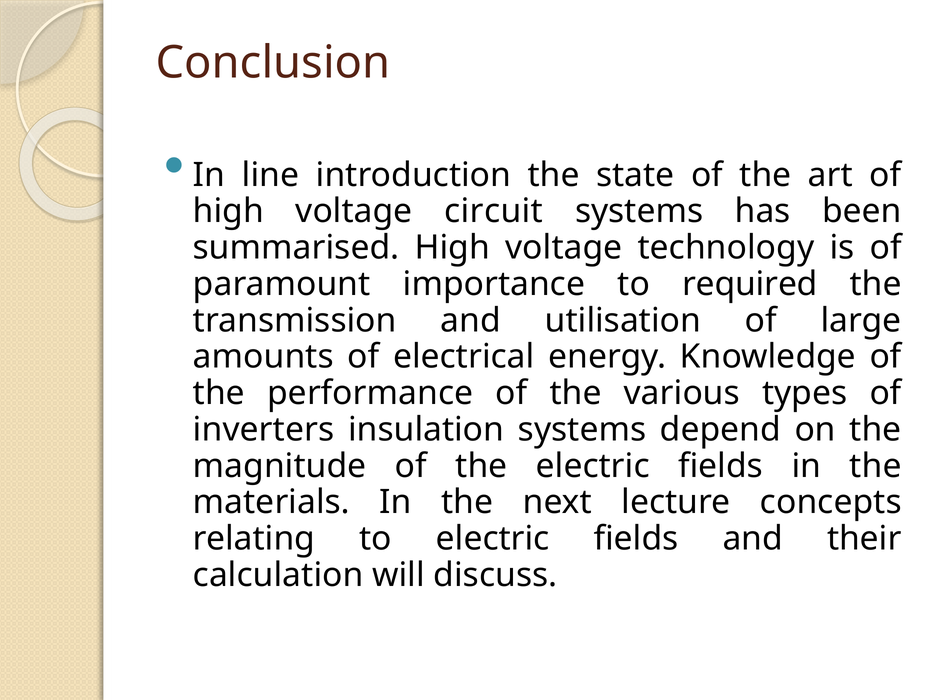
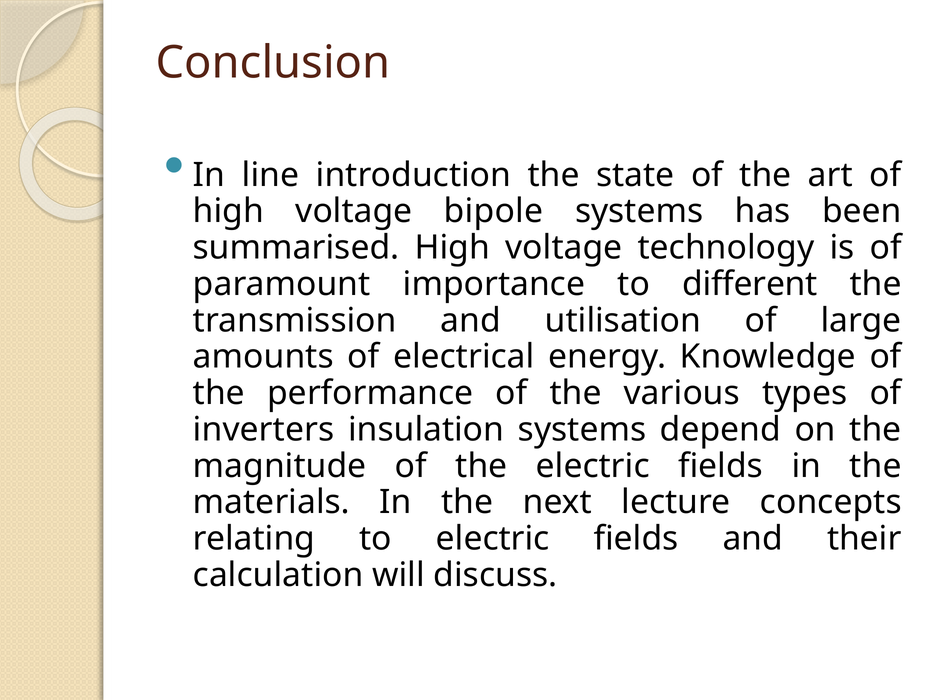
circuit: circuit -> bipole
required: required -> different
